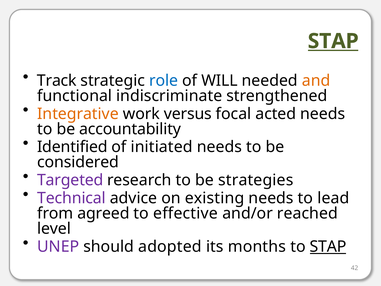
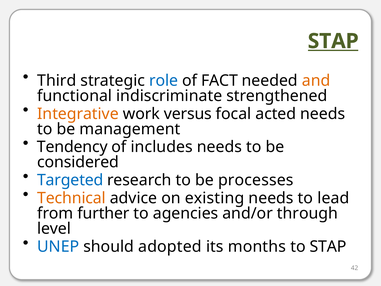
Track: Track -> Third
WILL: WILL -> FACT
accountability: accountability -> management
Identified: Identified -> Tendency
initiated: initiated -> includes
Targeted colour: purple -> blue
strategies: strategies -> processes
Technical colour: purple -> orange
agreed: agreed -> further
effective: effective -> agencies
reached: reached -> through
UNEP colour: purple -> blue
STAP at (328, 246) underline: present -> none
